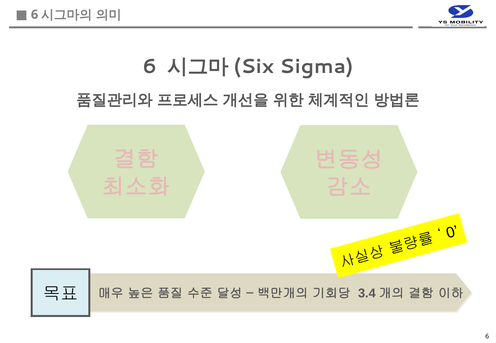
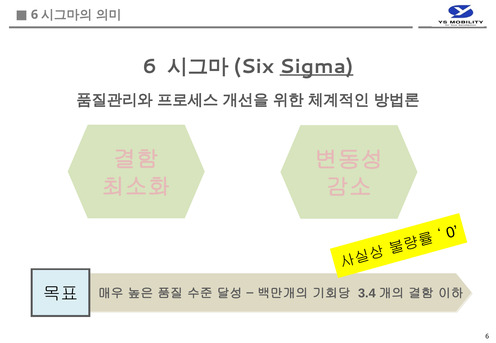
Sigma underline: none -> present
